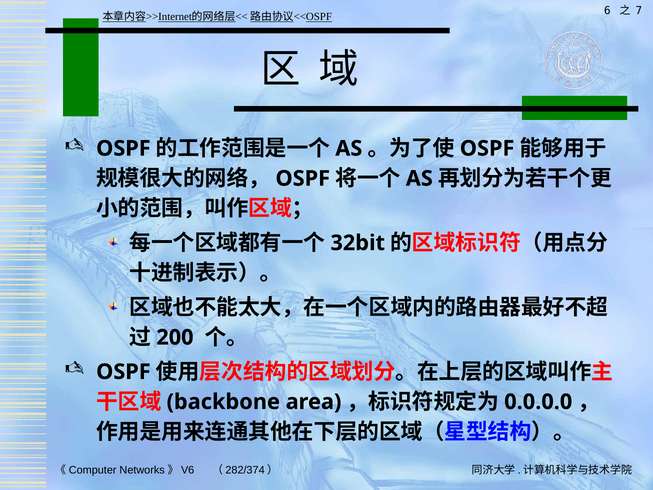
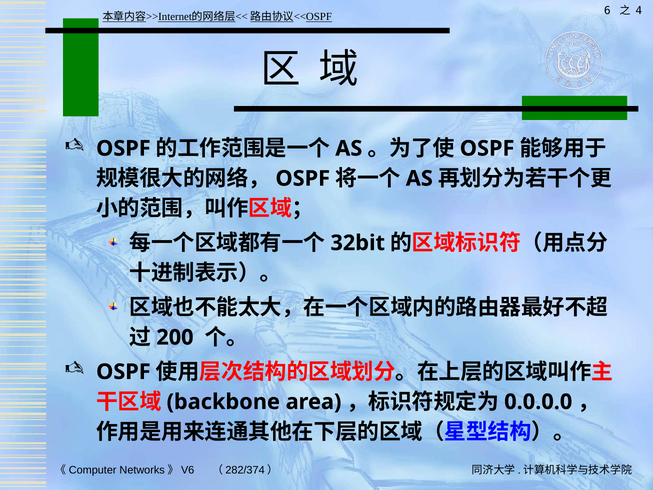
7: 7 -> 4
